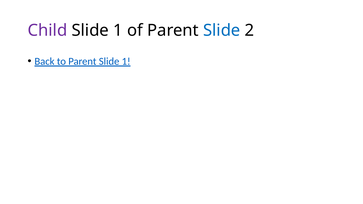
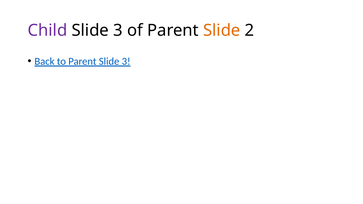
1 at (118, 30): 1 -> 3
Slide at (222, 30) colour: blue -> orange
Parent Slide 1: 1 -> 3
